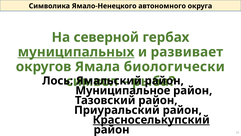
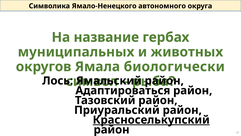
северной: северной -> название
муниципальных underline: present -> none
развивает: развивает -> животных
Муниципальное: Муниципальное -> Адаптироваться
